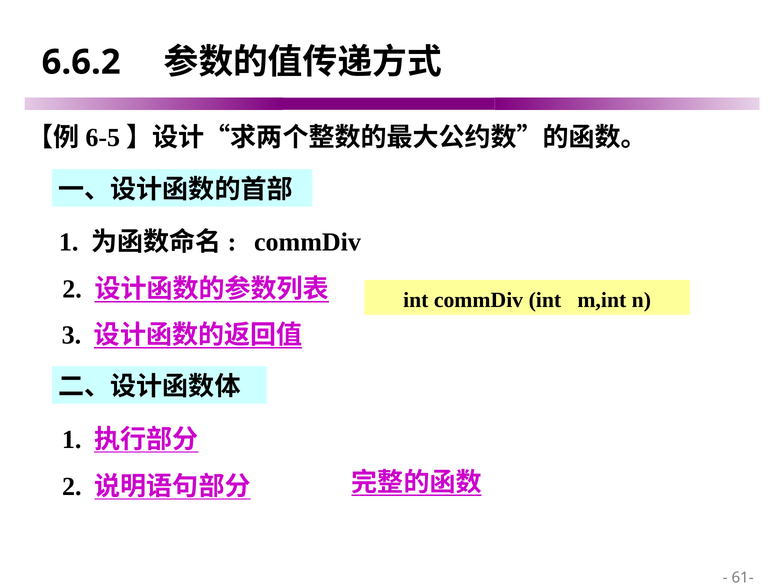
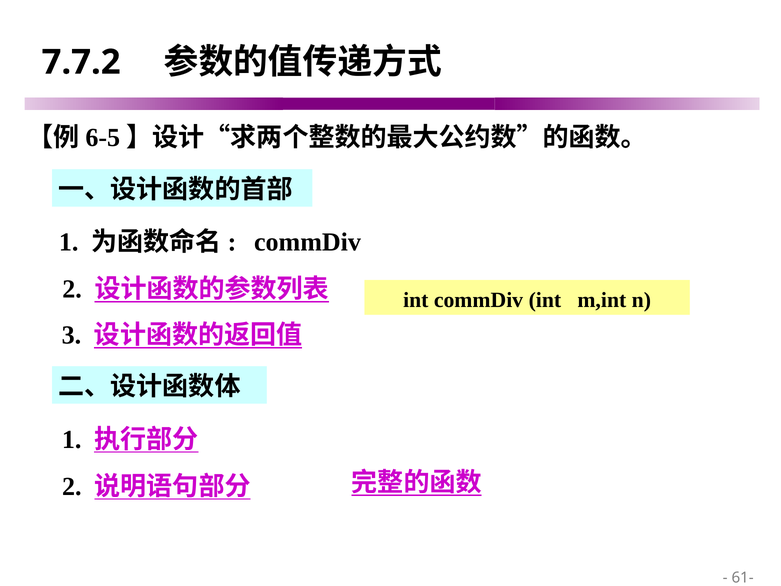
6.6.2: 6.6.2 -> 7.7.2
